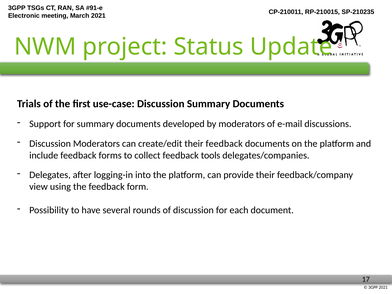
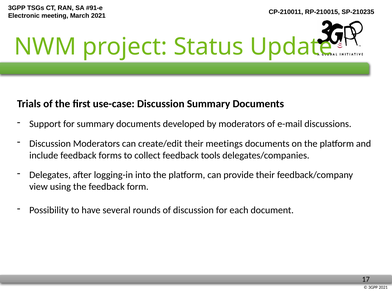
their feedback: feedback -> meetings
